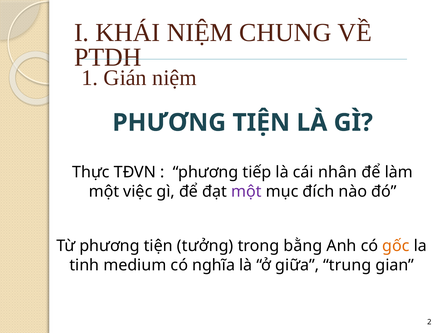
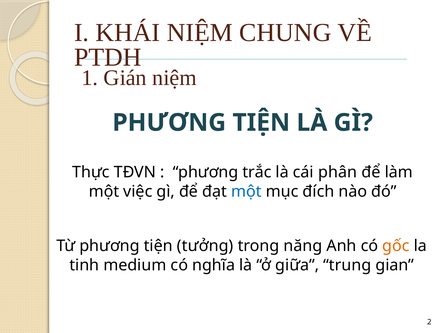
tiếp: tiếp -> trắc
nhân: nhân -> phân
một at (246, 192) colour: purple -> blue
bằng: bằng -> năng
